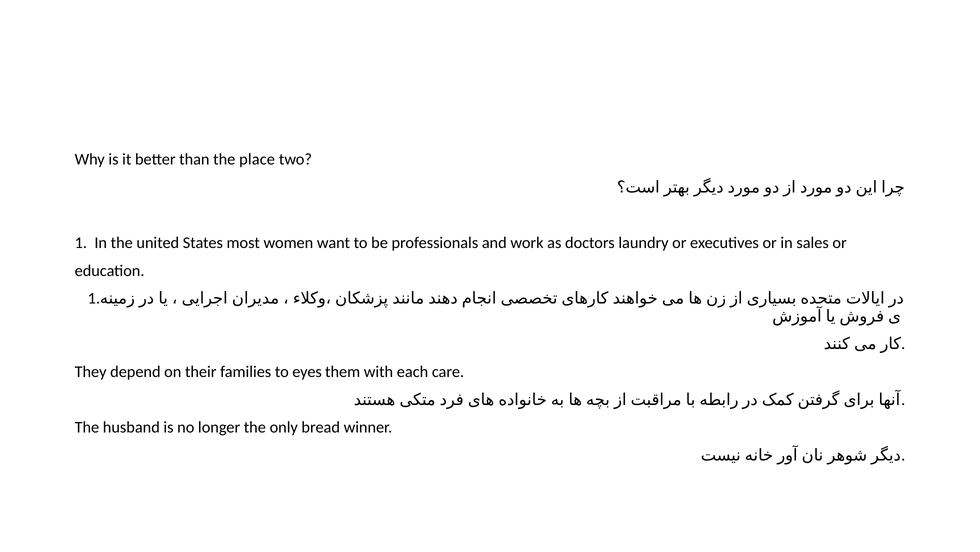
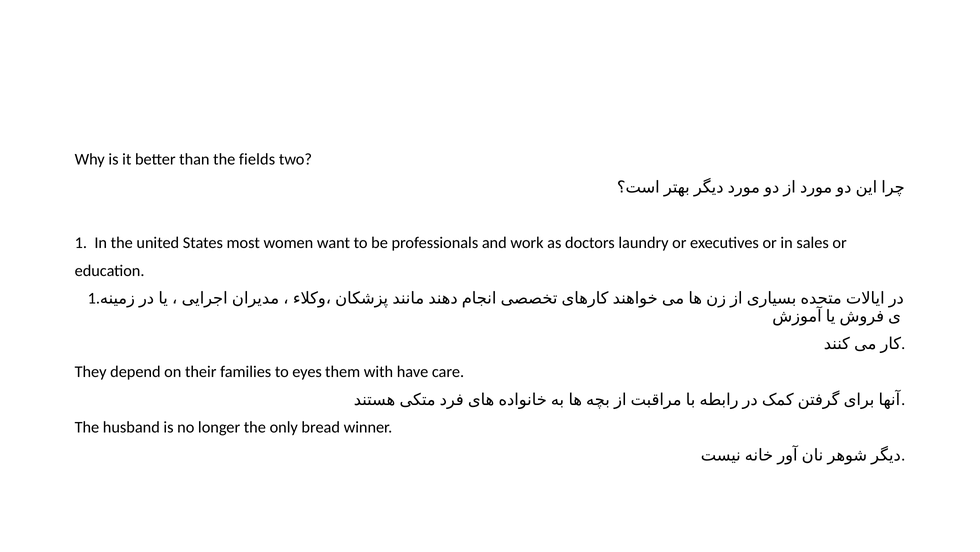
place: place -> fields
each: each -> have
